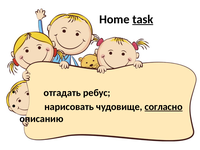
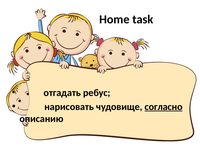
task underline: present -> none
